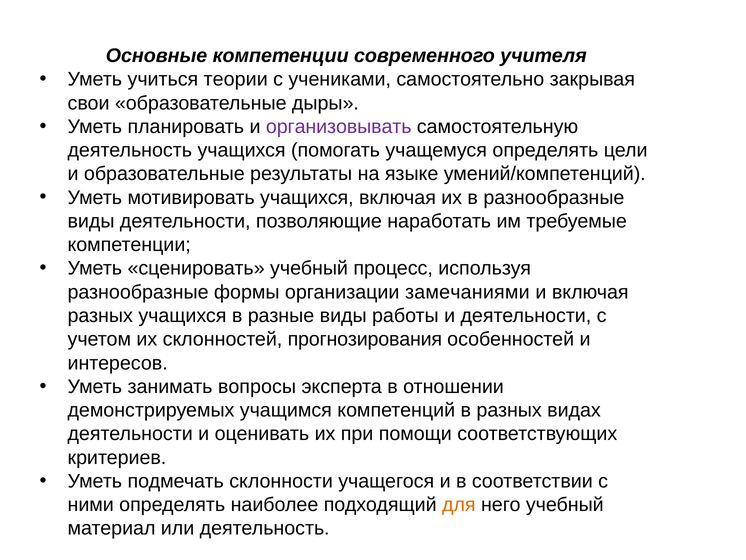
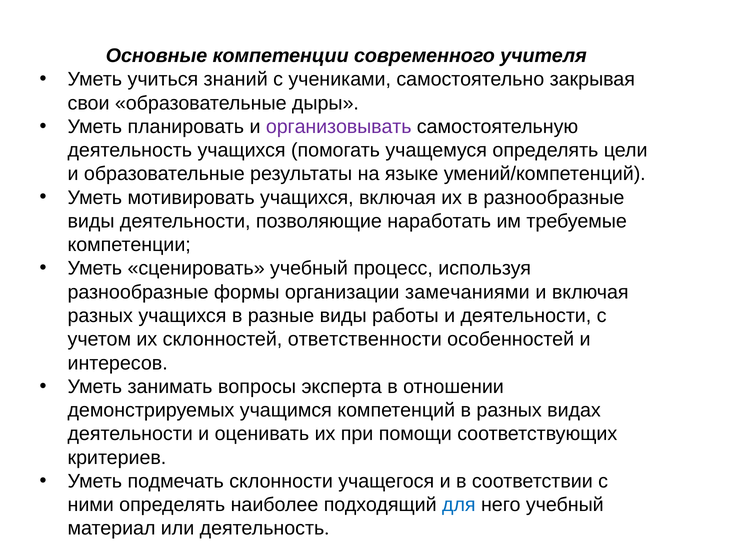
теории: теории -> знаний
прогнозирования: прогнозирования -> ответственности
для colour: orange -> blue
